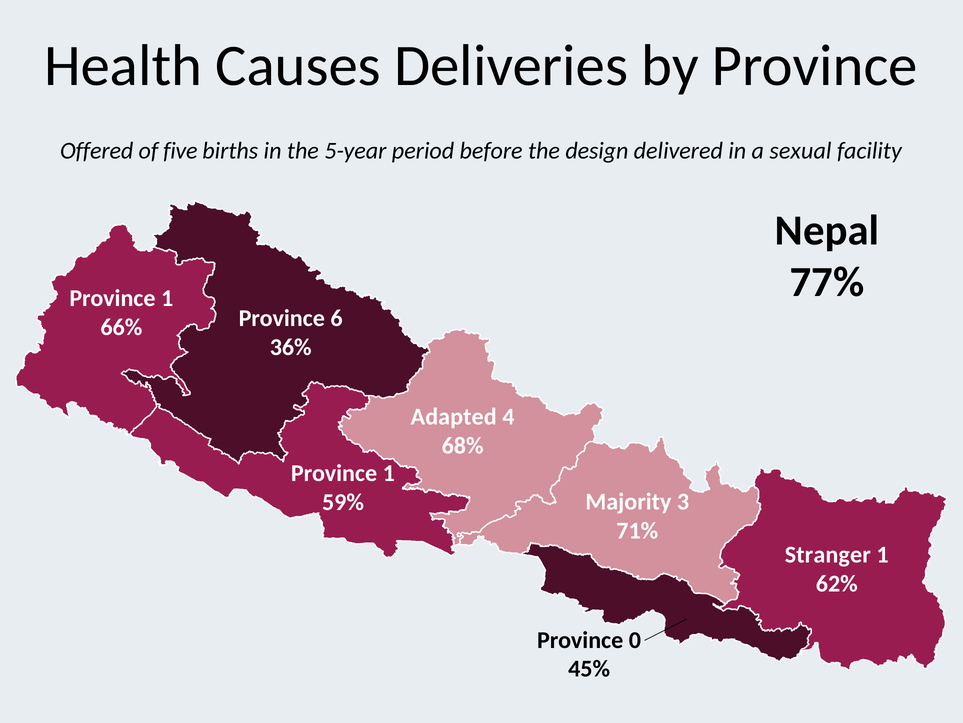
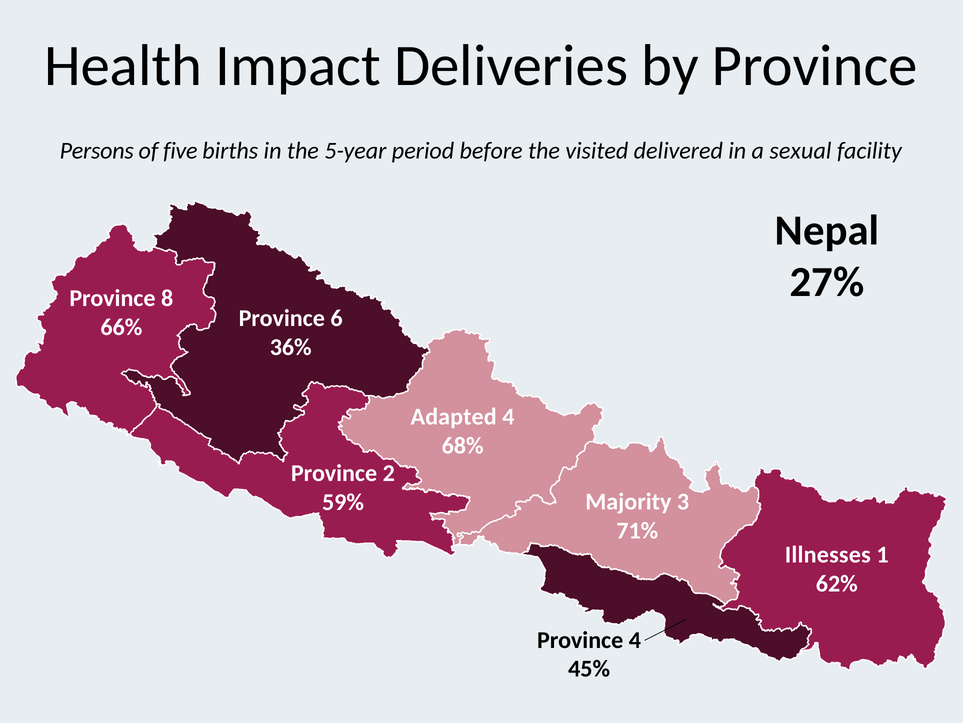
Causes: Causes -> Impact
Offered: Offered -> Persons
design: design -> visited
77%: 77% -> 27%
1 at (167, 298): 1 -> 8
1 at (389, 473): 1 -> 2
Stranger: Stranger -> Illnesses
Province 0: 0 -> 4
